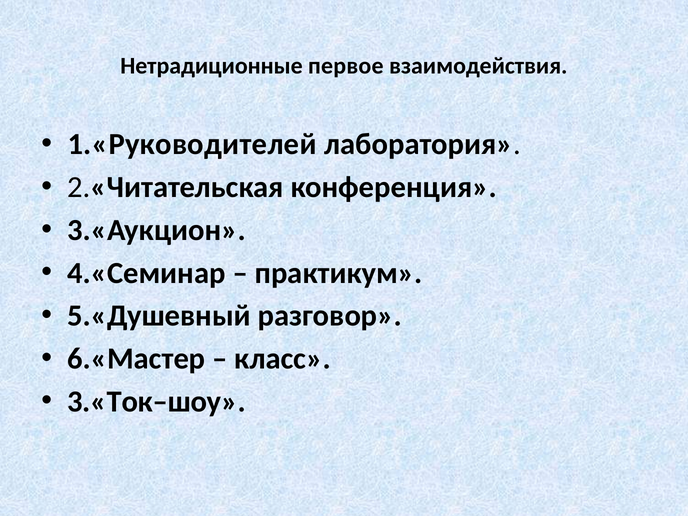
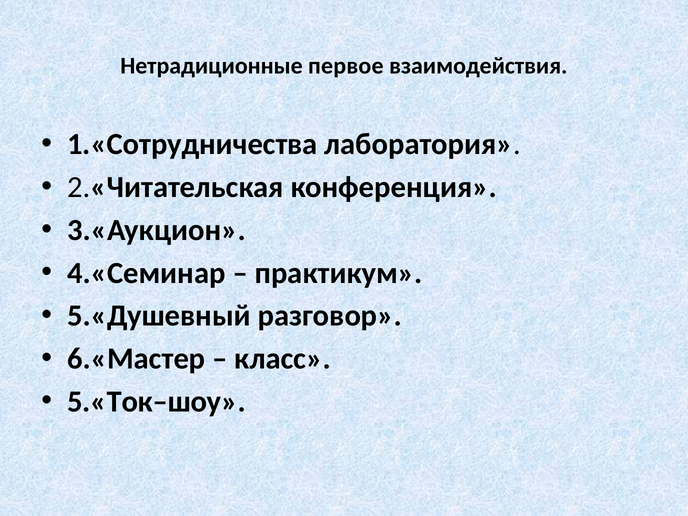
1.«Руководителей: 1.«Руководителей -> 1.«Сотрудничества
3.«Ток–шоу: 3.«Ток–шоу -> 5.«Ток–шоу
